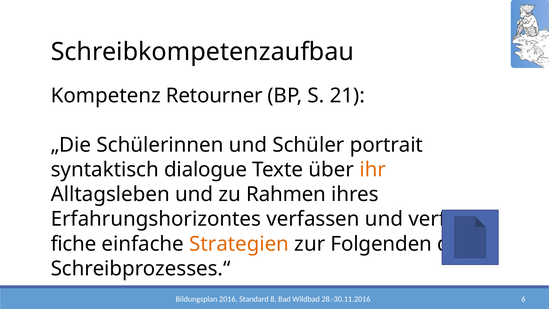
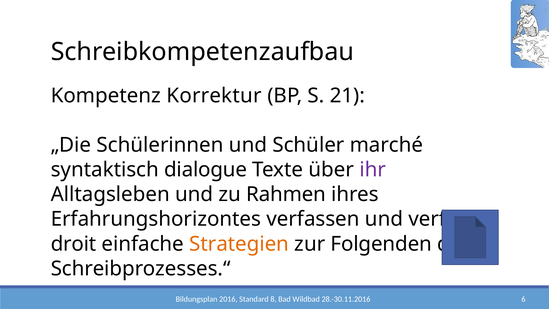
Retourner: Retourner -> Korrektur
portrait: portrait -> marché
ihr colour: orange -> purple
fiche: fiche -> droit
